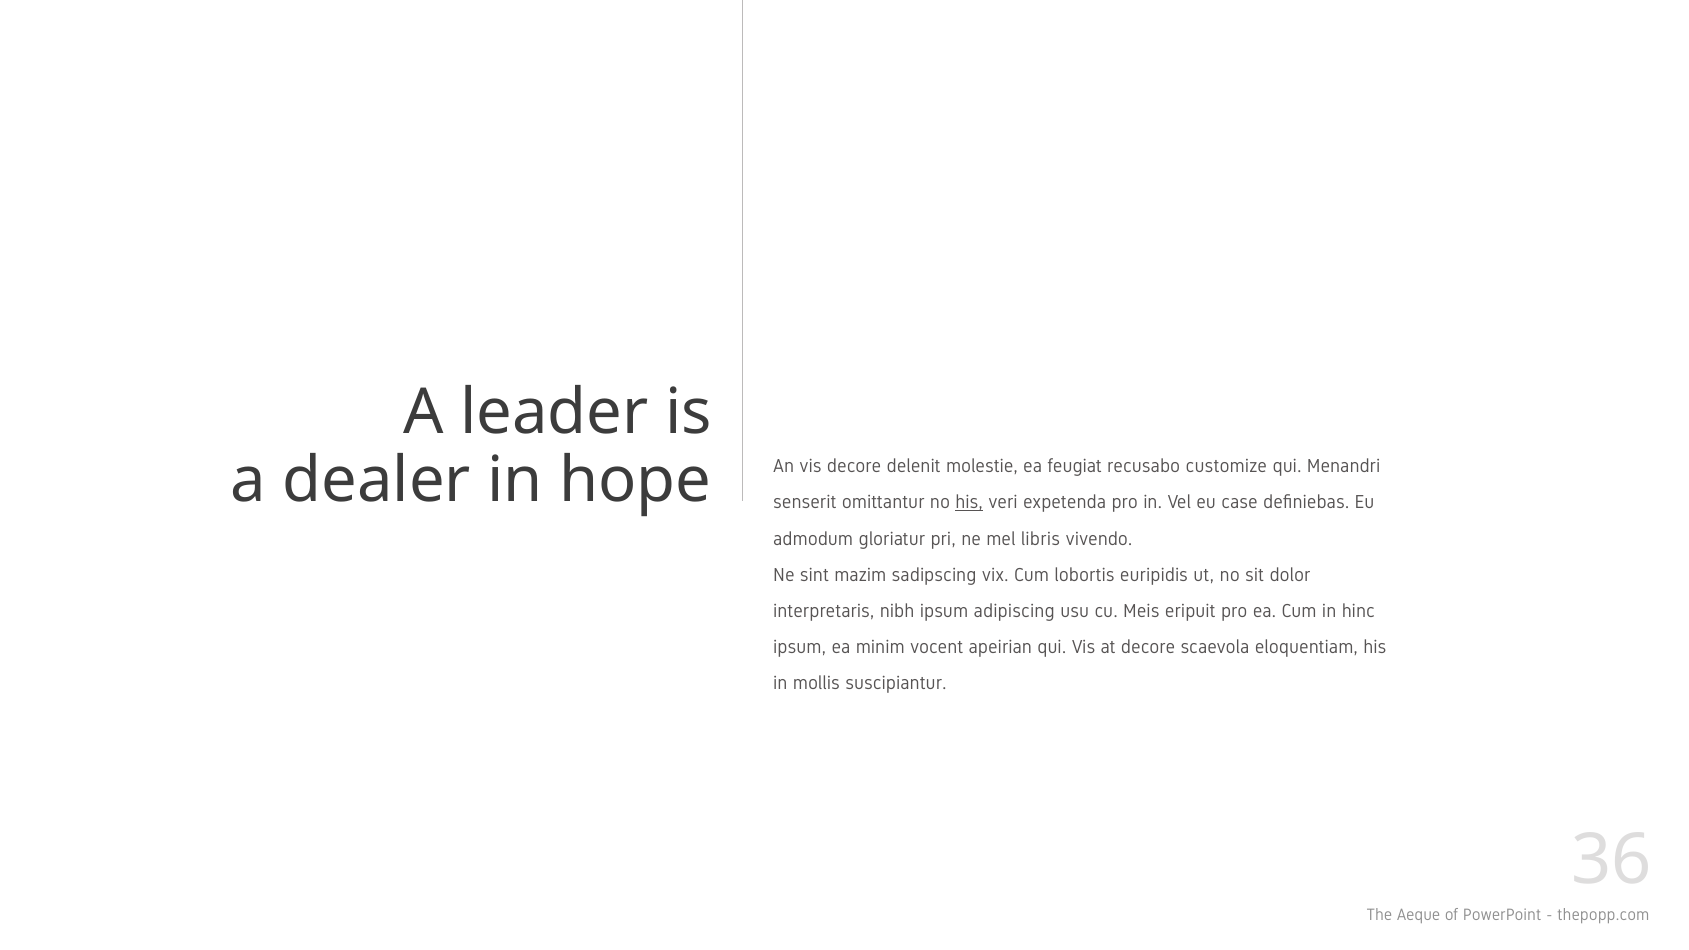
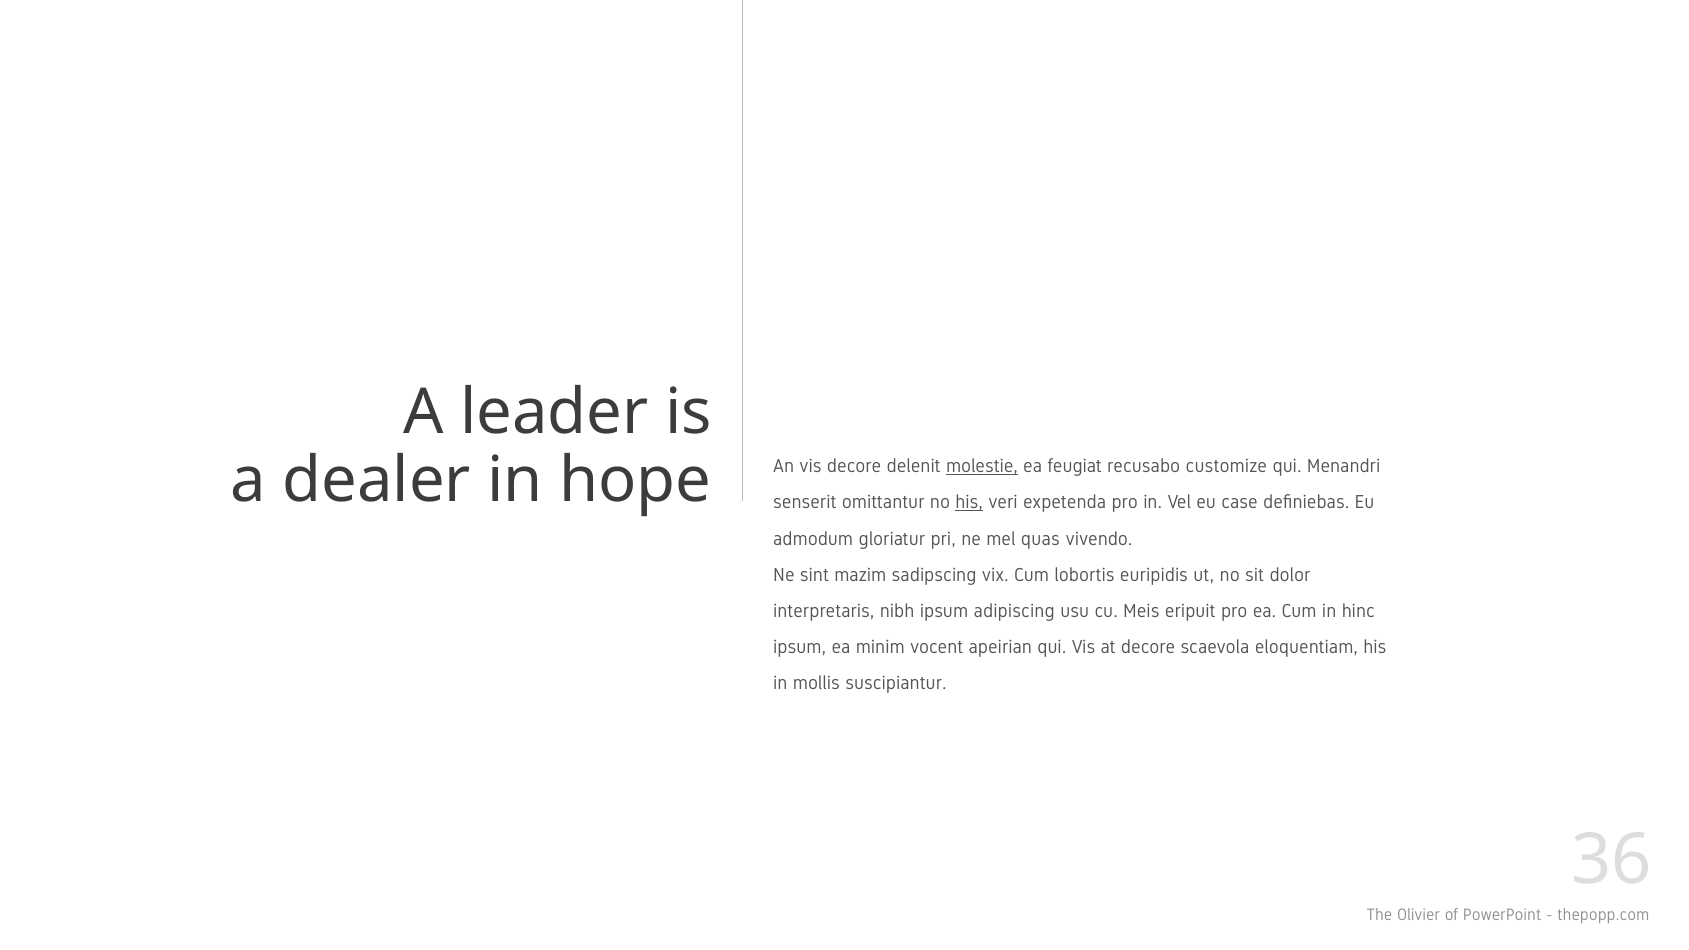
molestie underline: none -> present
libris: libris -> quas
Aeque: Aeque -> Olivier
